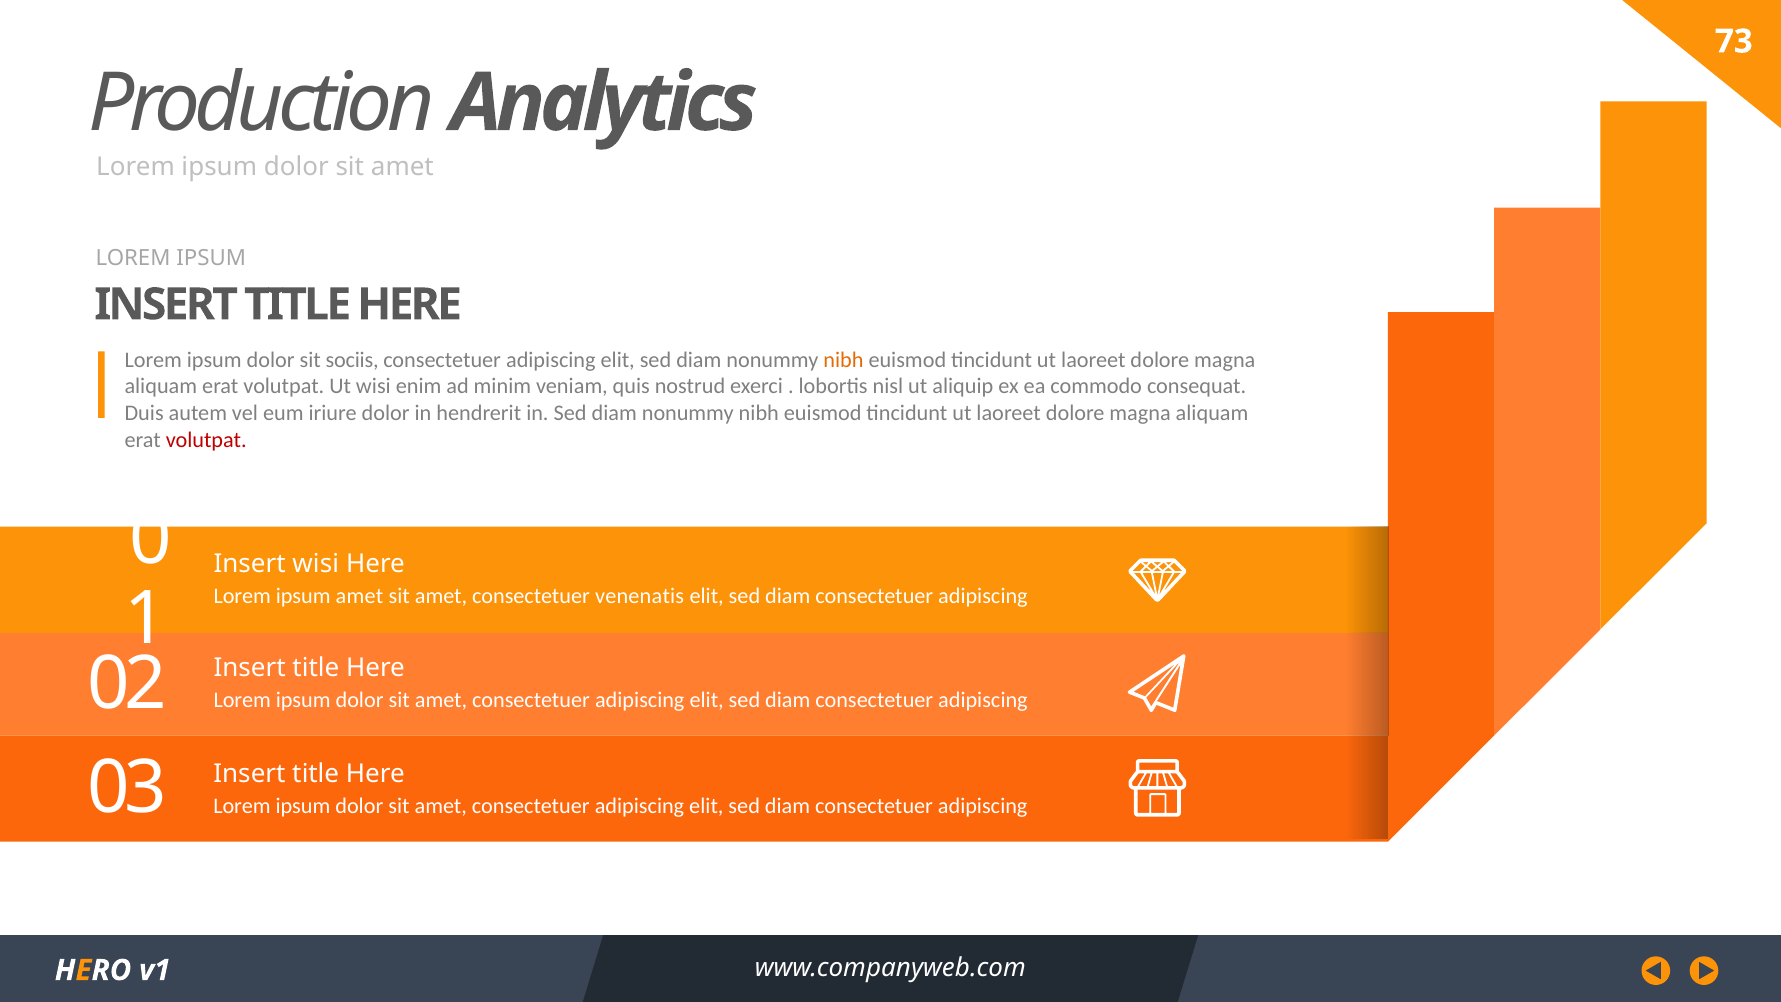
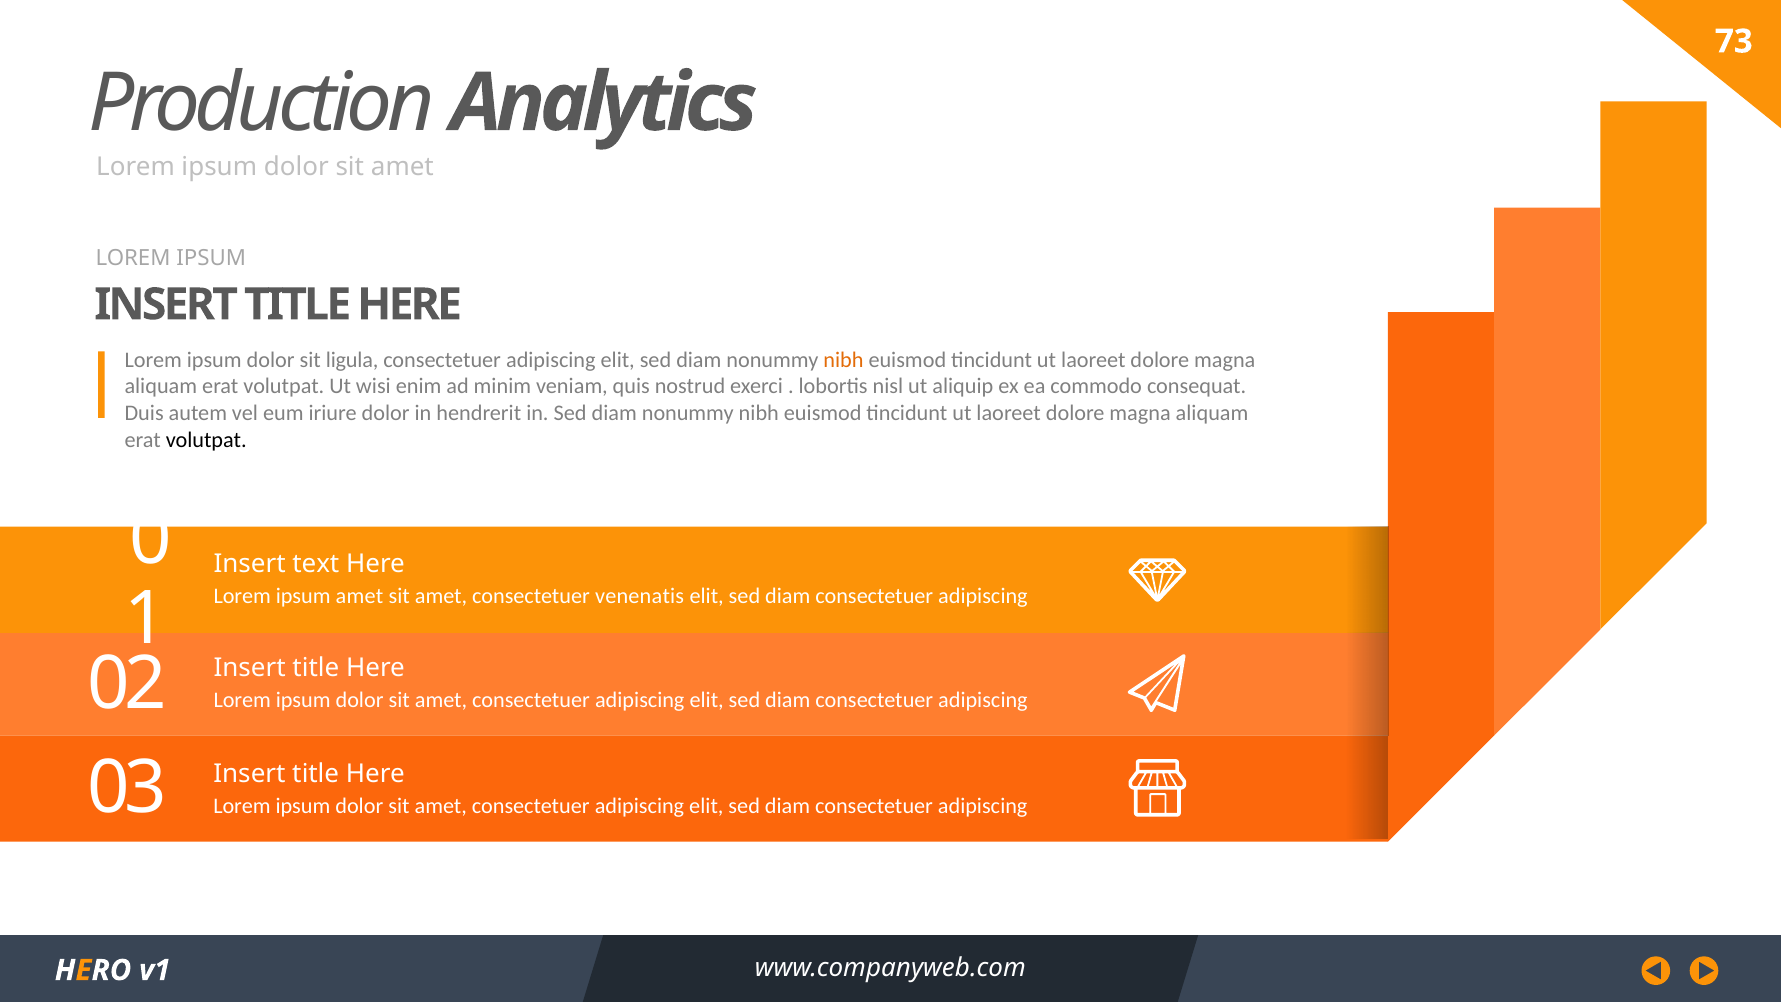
sociis: sociis -> ligula
volutpat at (206, 440) colour: red -> black
Insert wisi: wisi -> text
